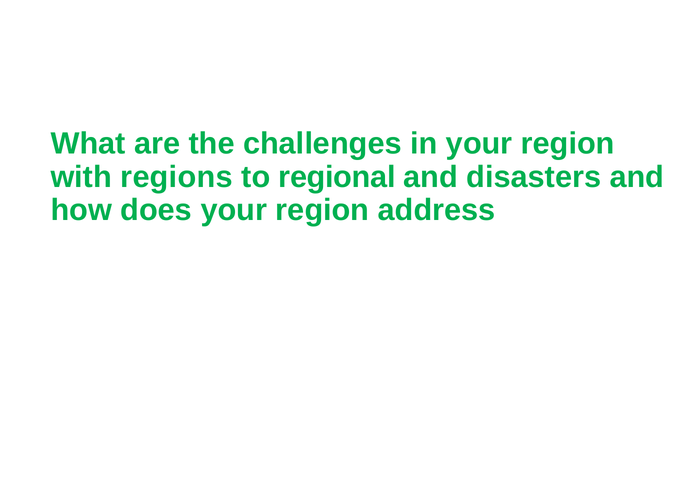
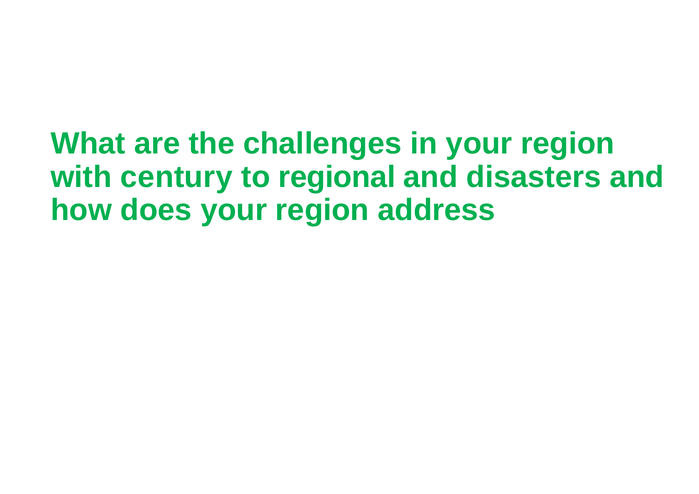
regions: regions -> century
